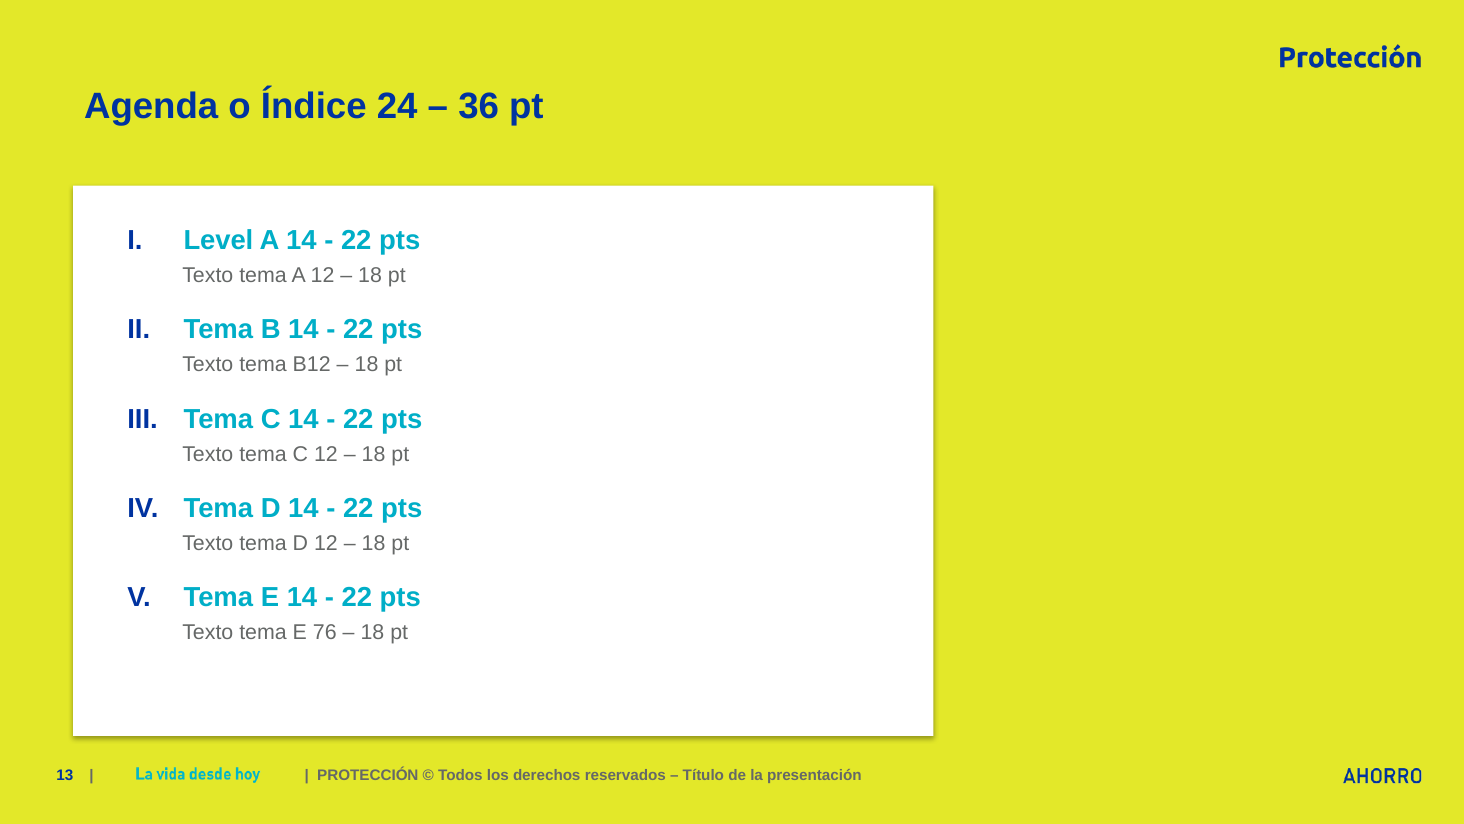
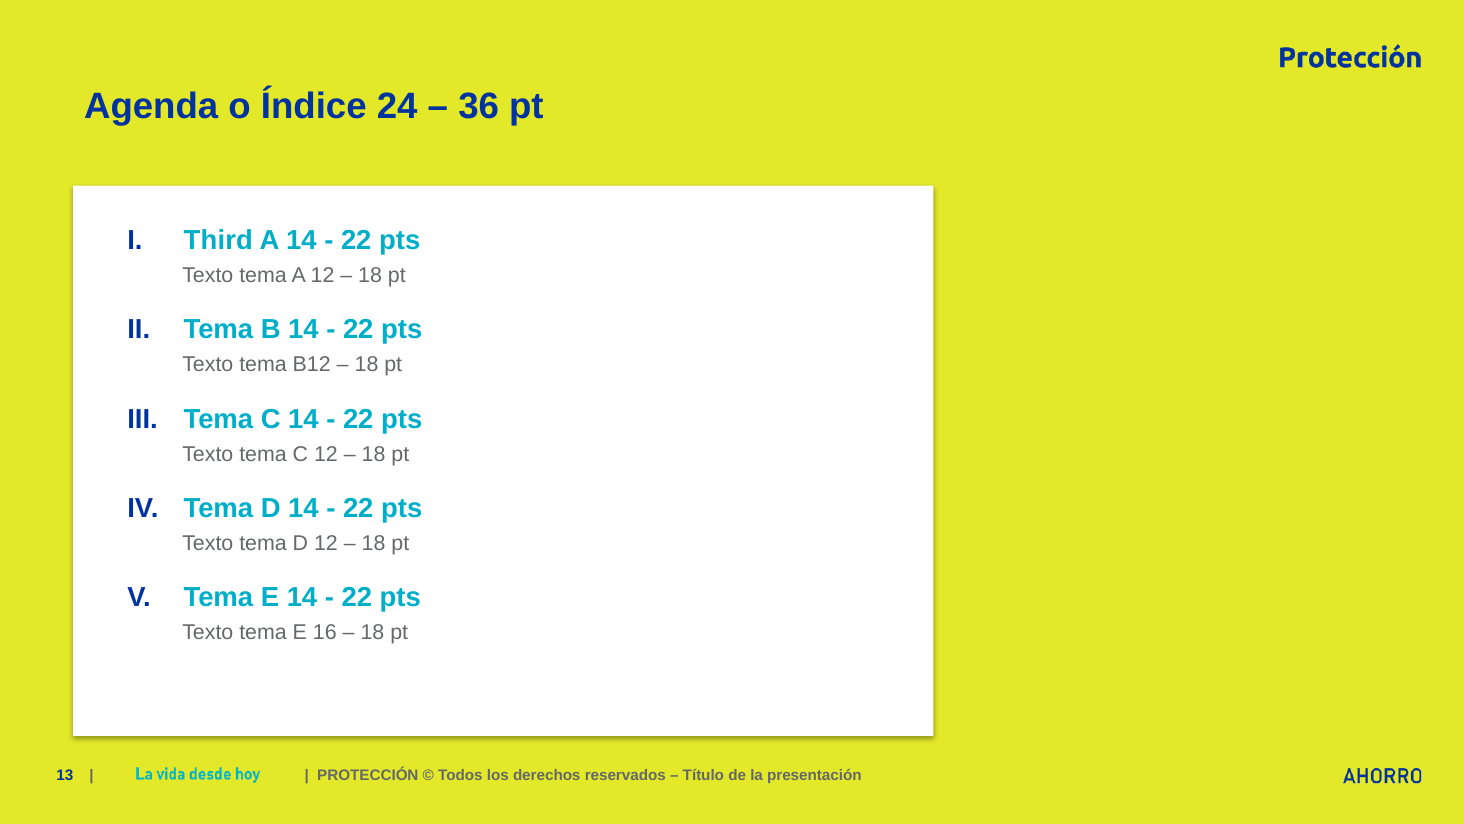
Level: Level -> Third
76: 76 -> 16
